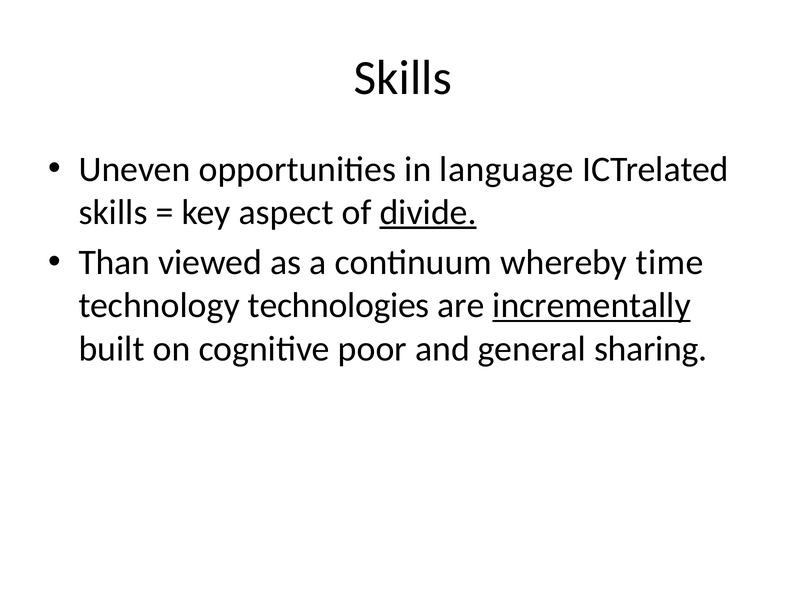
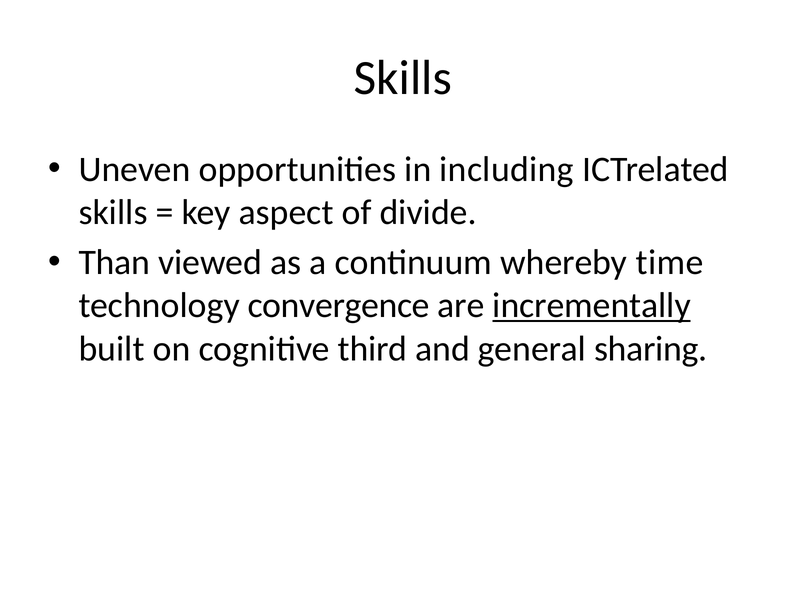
language: language -> including
divide underline: present -> none
technologies: technologies -> convergence
poor: poor -> third
